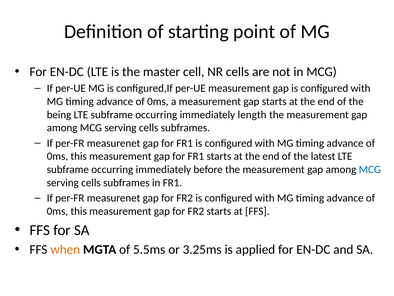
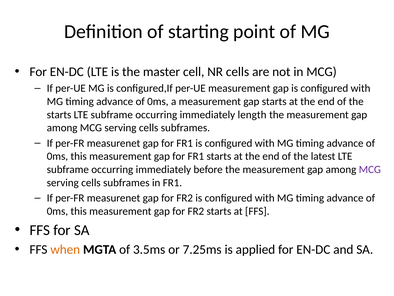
being at (59, 114): being -> starts
MCG at (370, 169) colour: blue -> purple
5.5ms: 5.5ms -> 3.5ms
3.25ms: 3.25ms -> 7.25ms
